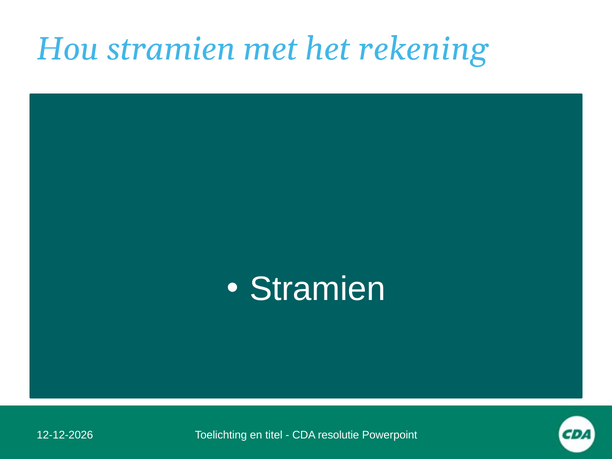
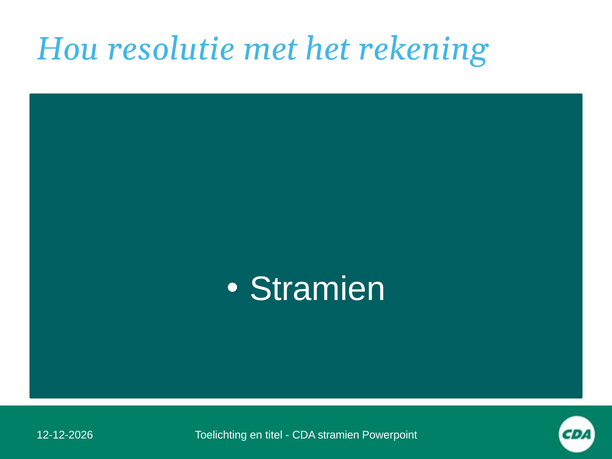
Hou stramien: stramien -> resolutie
CDA resolutie: resolutie -> stramien
